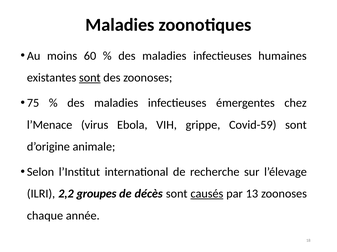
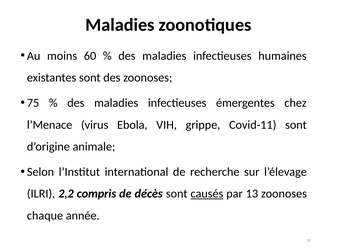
sont at (90, 78) underline: present -> none
Covid-59: Covid-59 -> Covid-11
groupes: groupes -> compris
